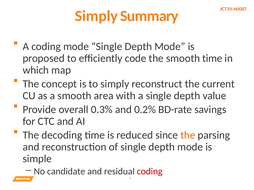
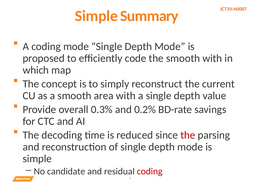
Simply at (96, 16): Simply -> Simple
smooth time: time -> with
the at (188, 136) colour: orange -> red
